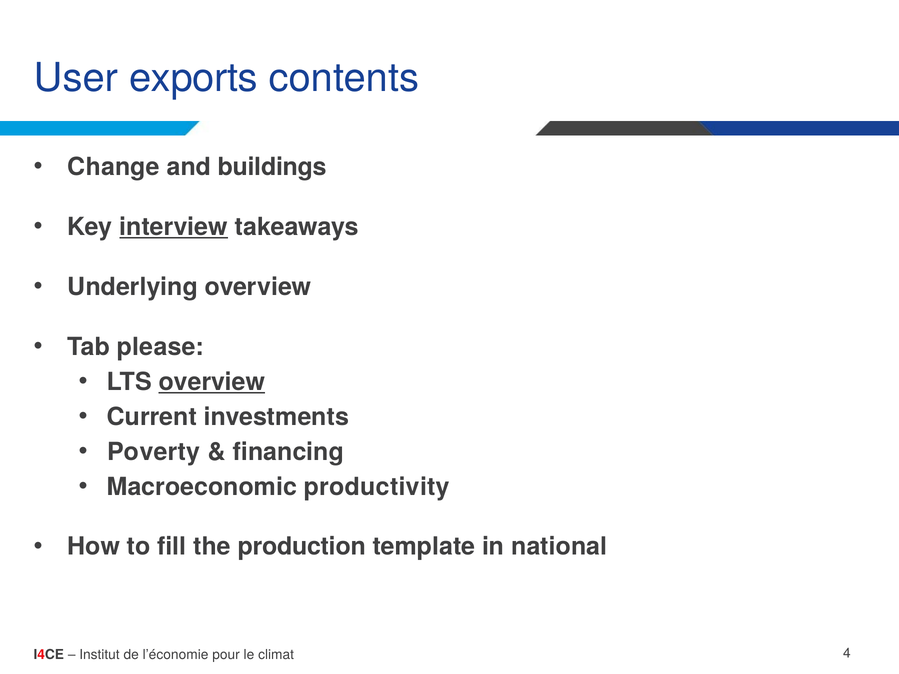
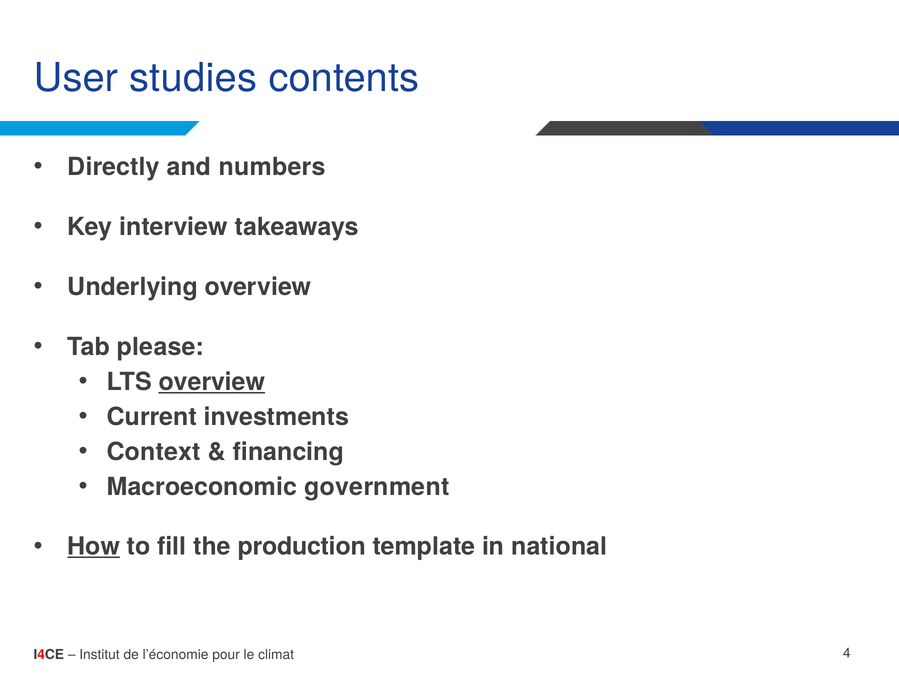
exports: exports -> studies
Change: Change -> Directly
buildings: buildings -> numbers
interview underline: present -> none
Poverty: Poverty -> Context
productivity: productivity -> government
How underline: none -> present
